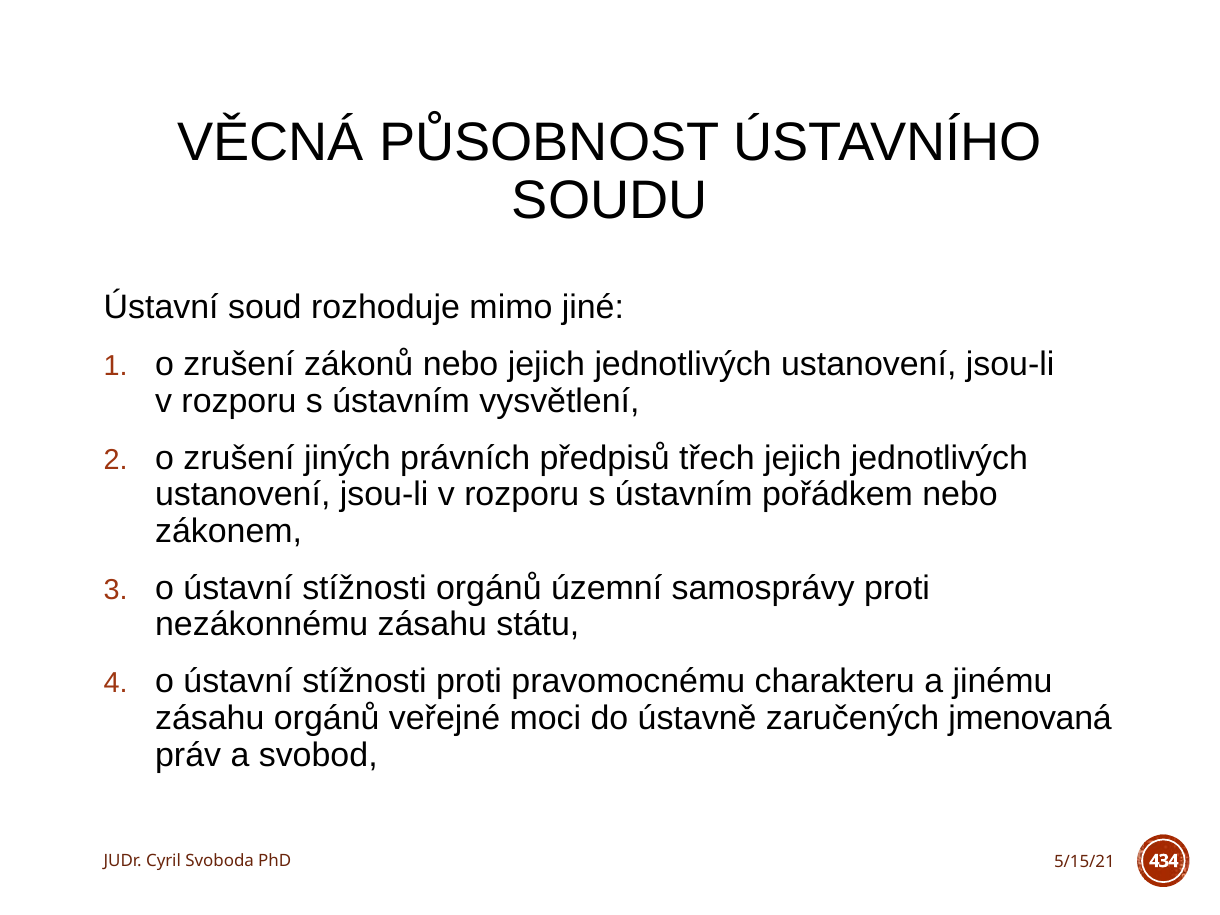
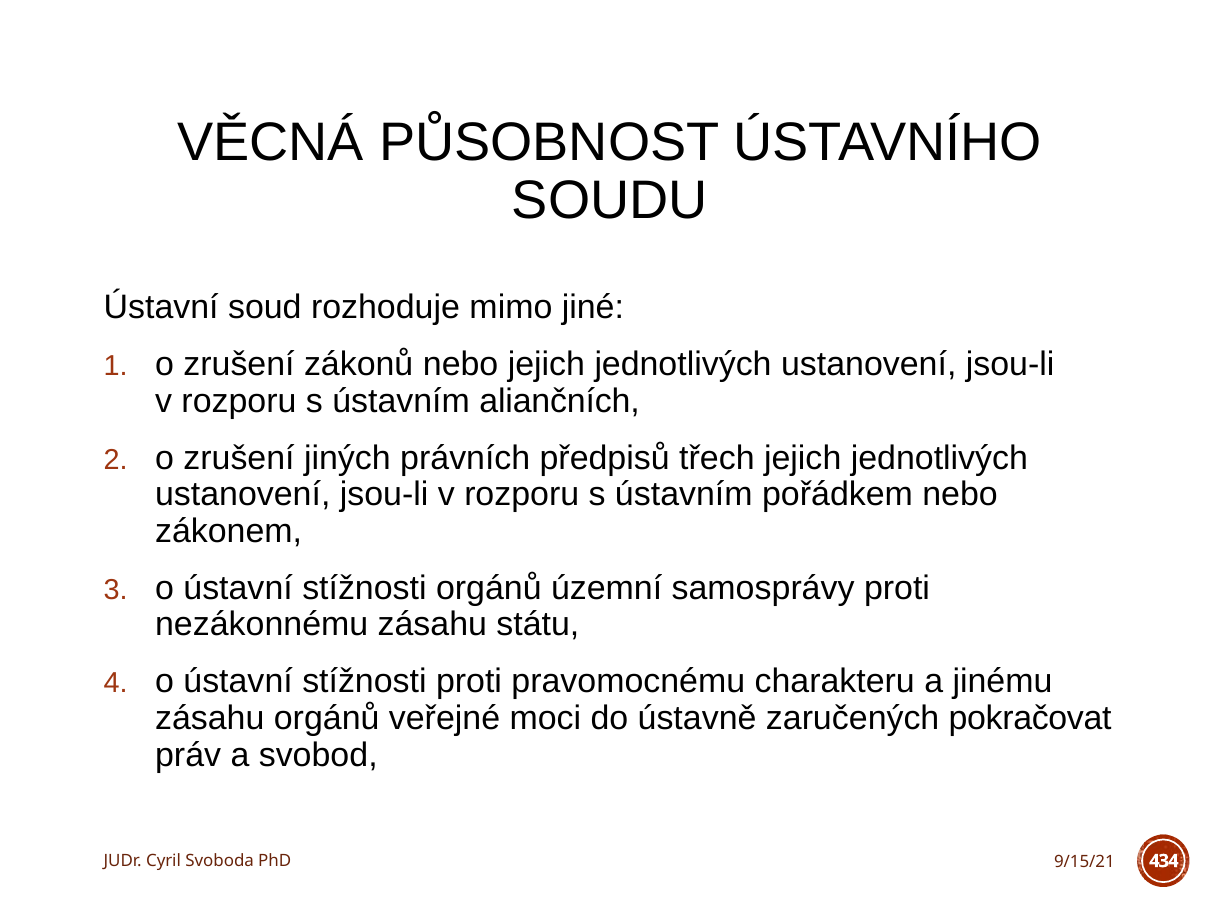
vysvětlení: vysvětlení -> aliančních
jmenovaná: jmenovaná -> pokračovat
5/15/21: 5/15/21 -> 9/15/21
